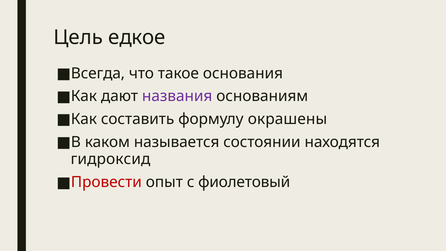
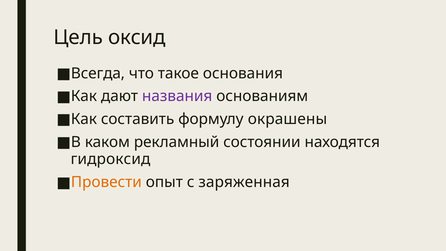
едкое: едкое -> оксид
называется: называется -> рекламный
Провести colour: red -> orange
фиолетовый: фиолетовый -> заряженная
